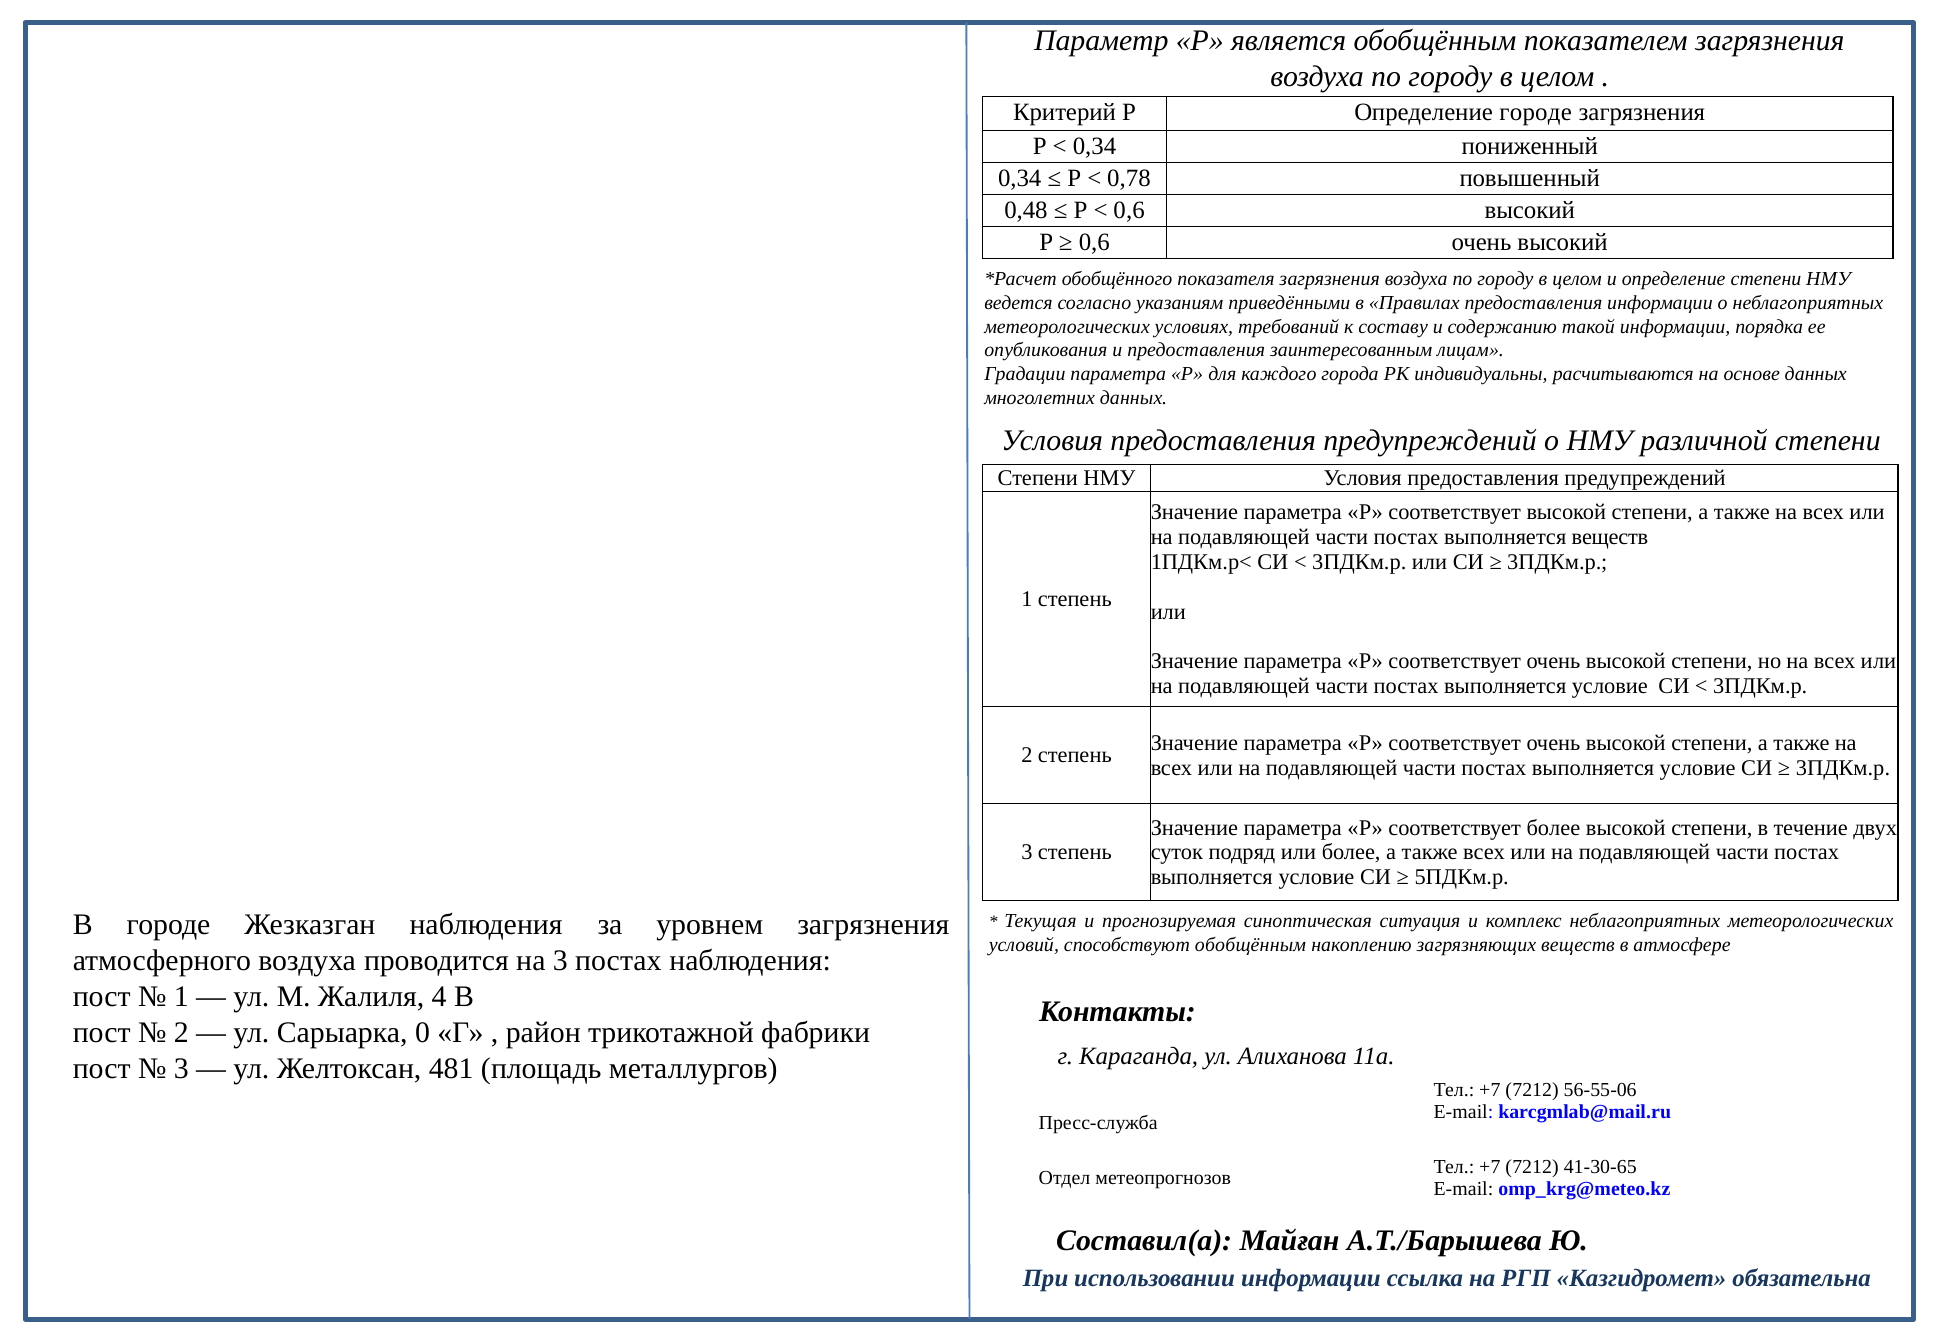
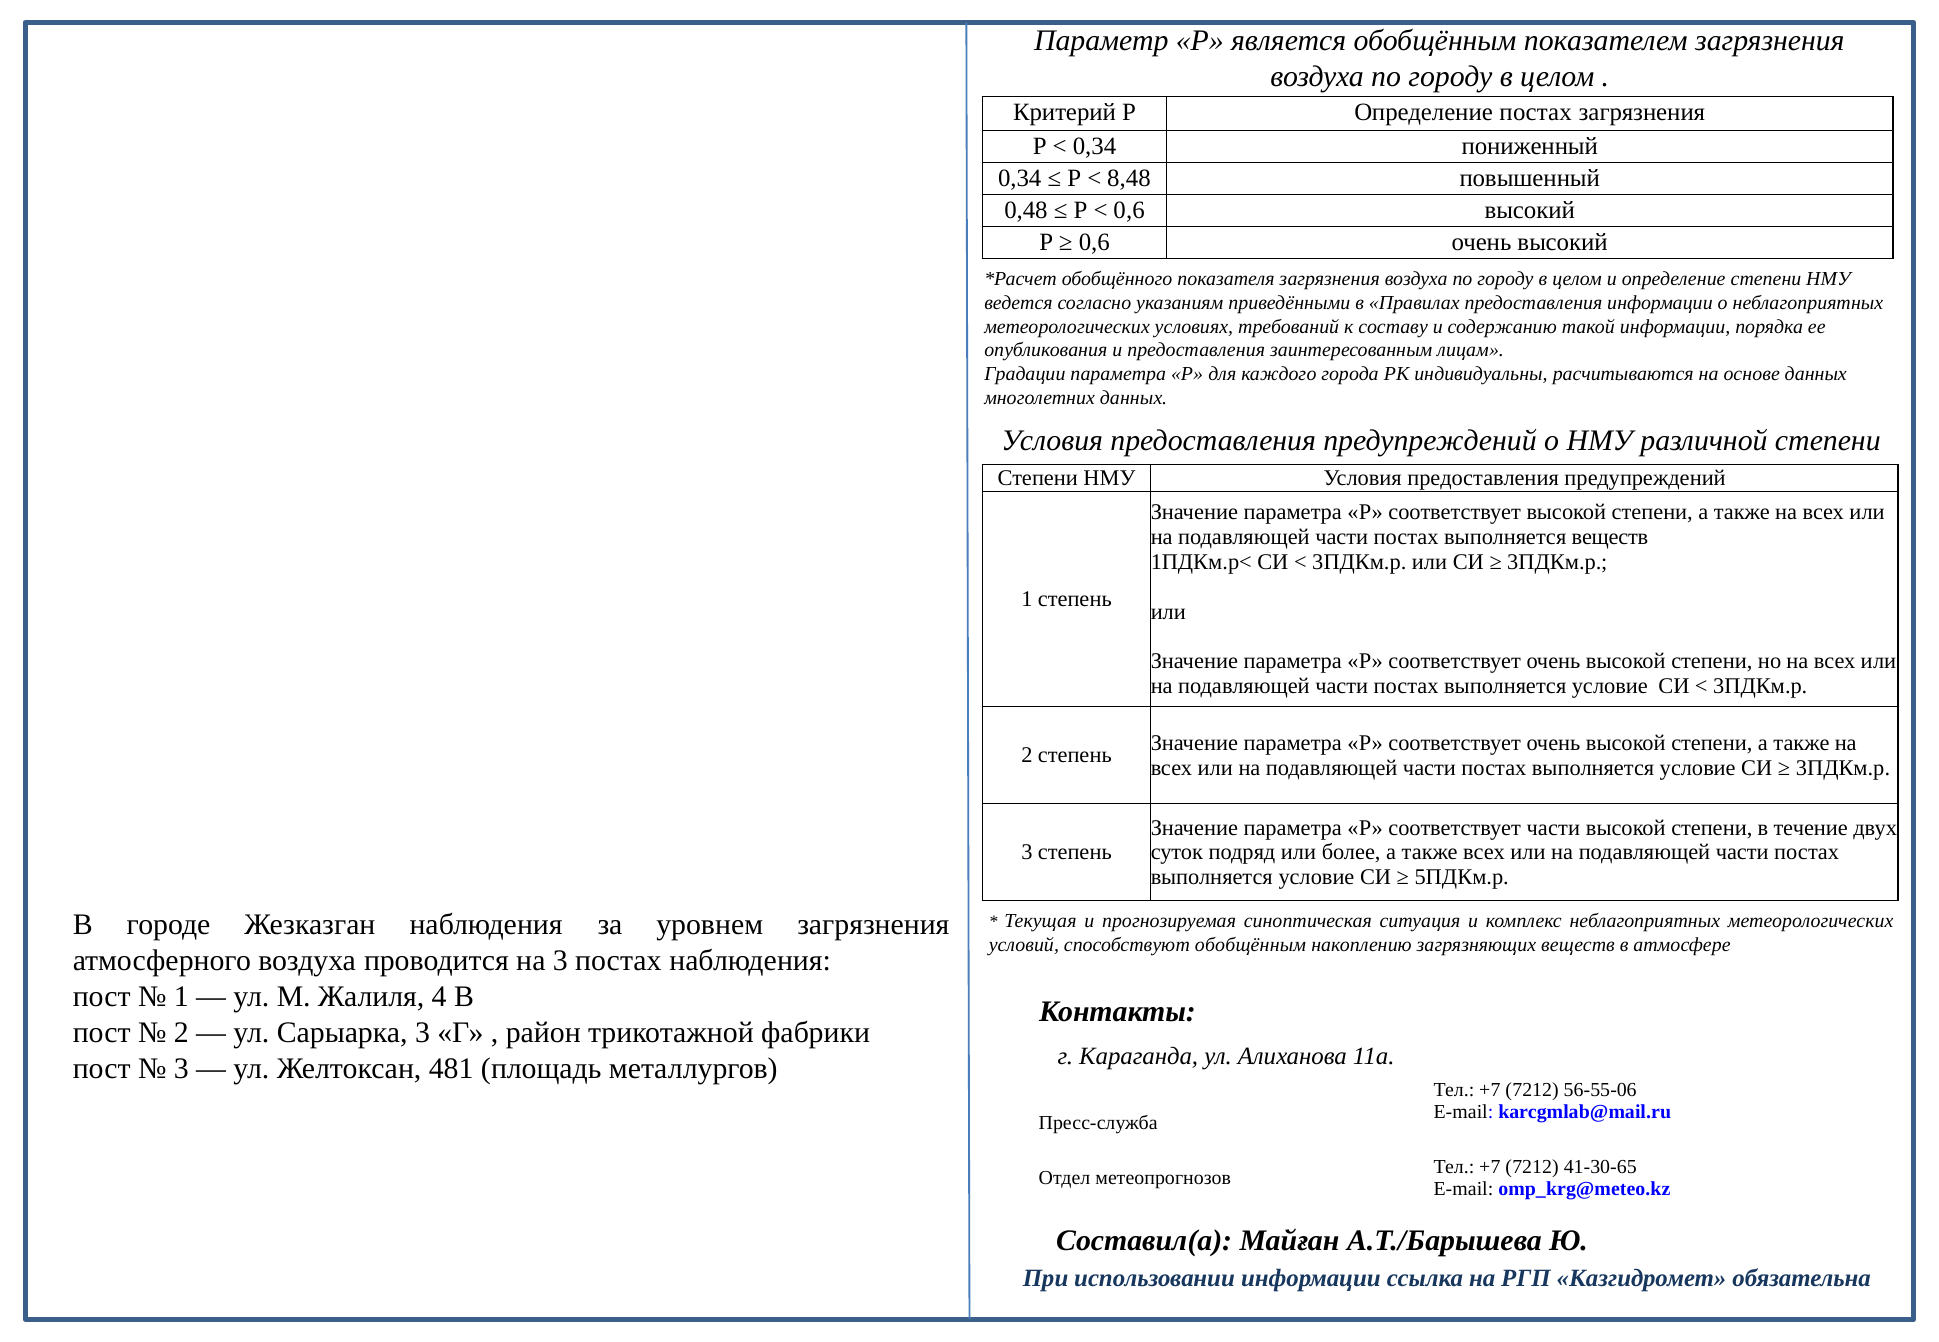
Определение городе: городе -> постах
0,78: 0,78 -> 8,48
соответствует более: более -> части
Сарыарка 0: 0 -> 3
